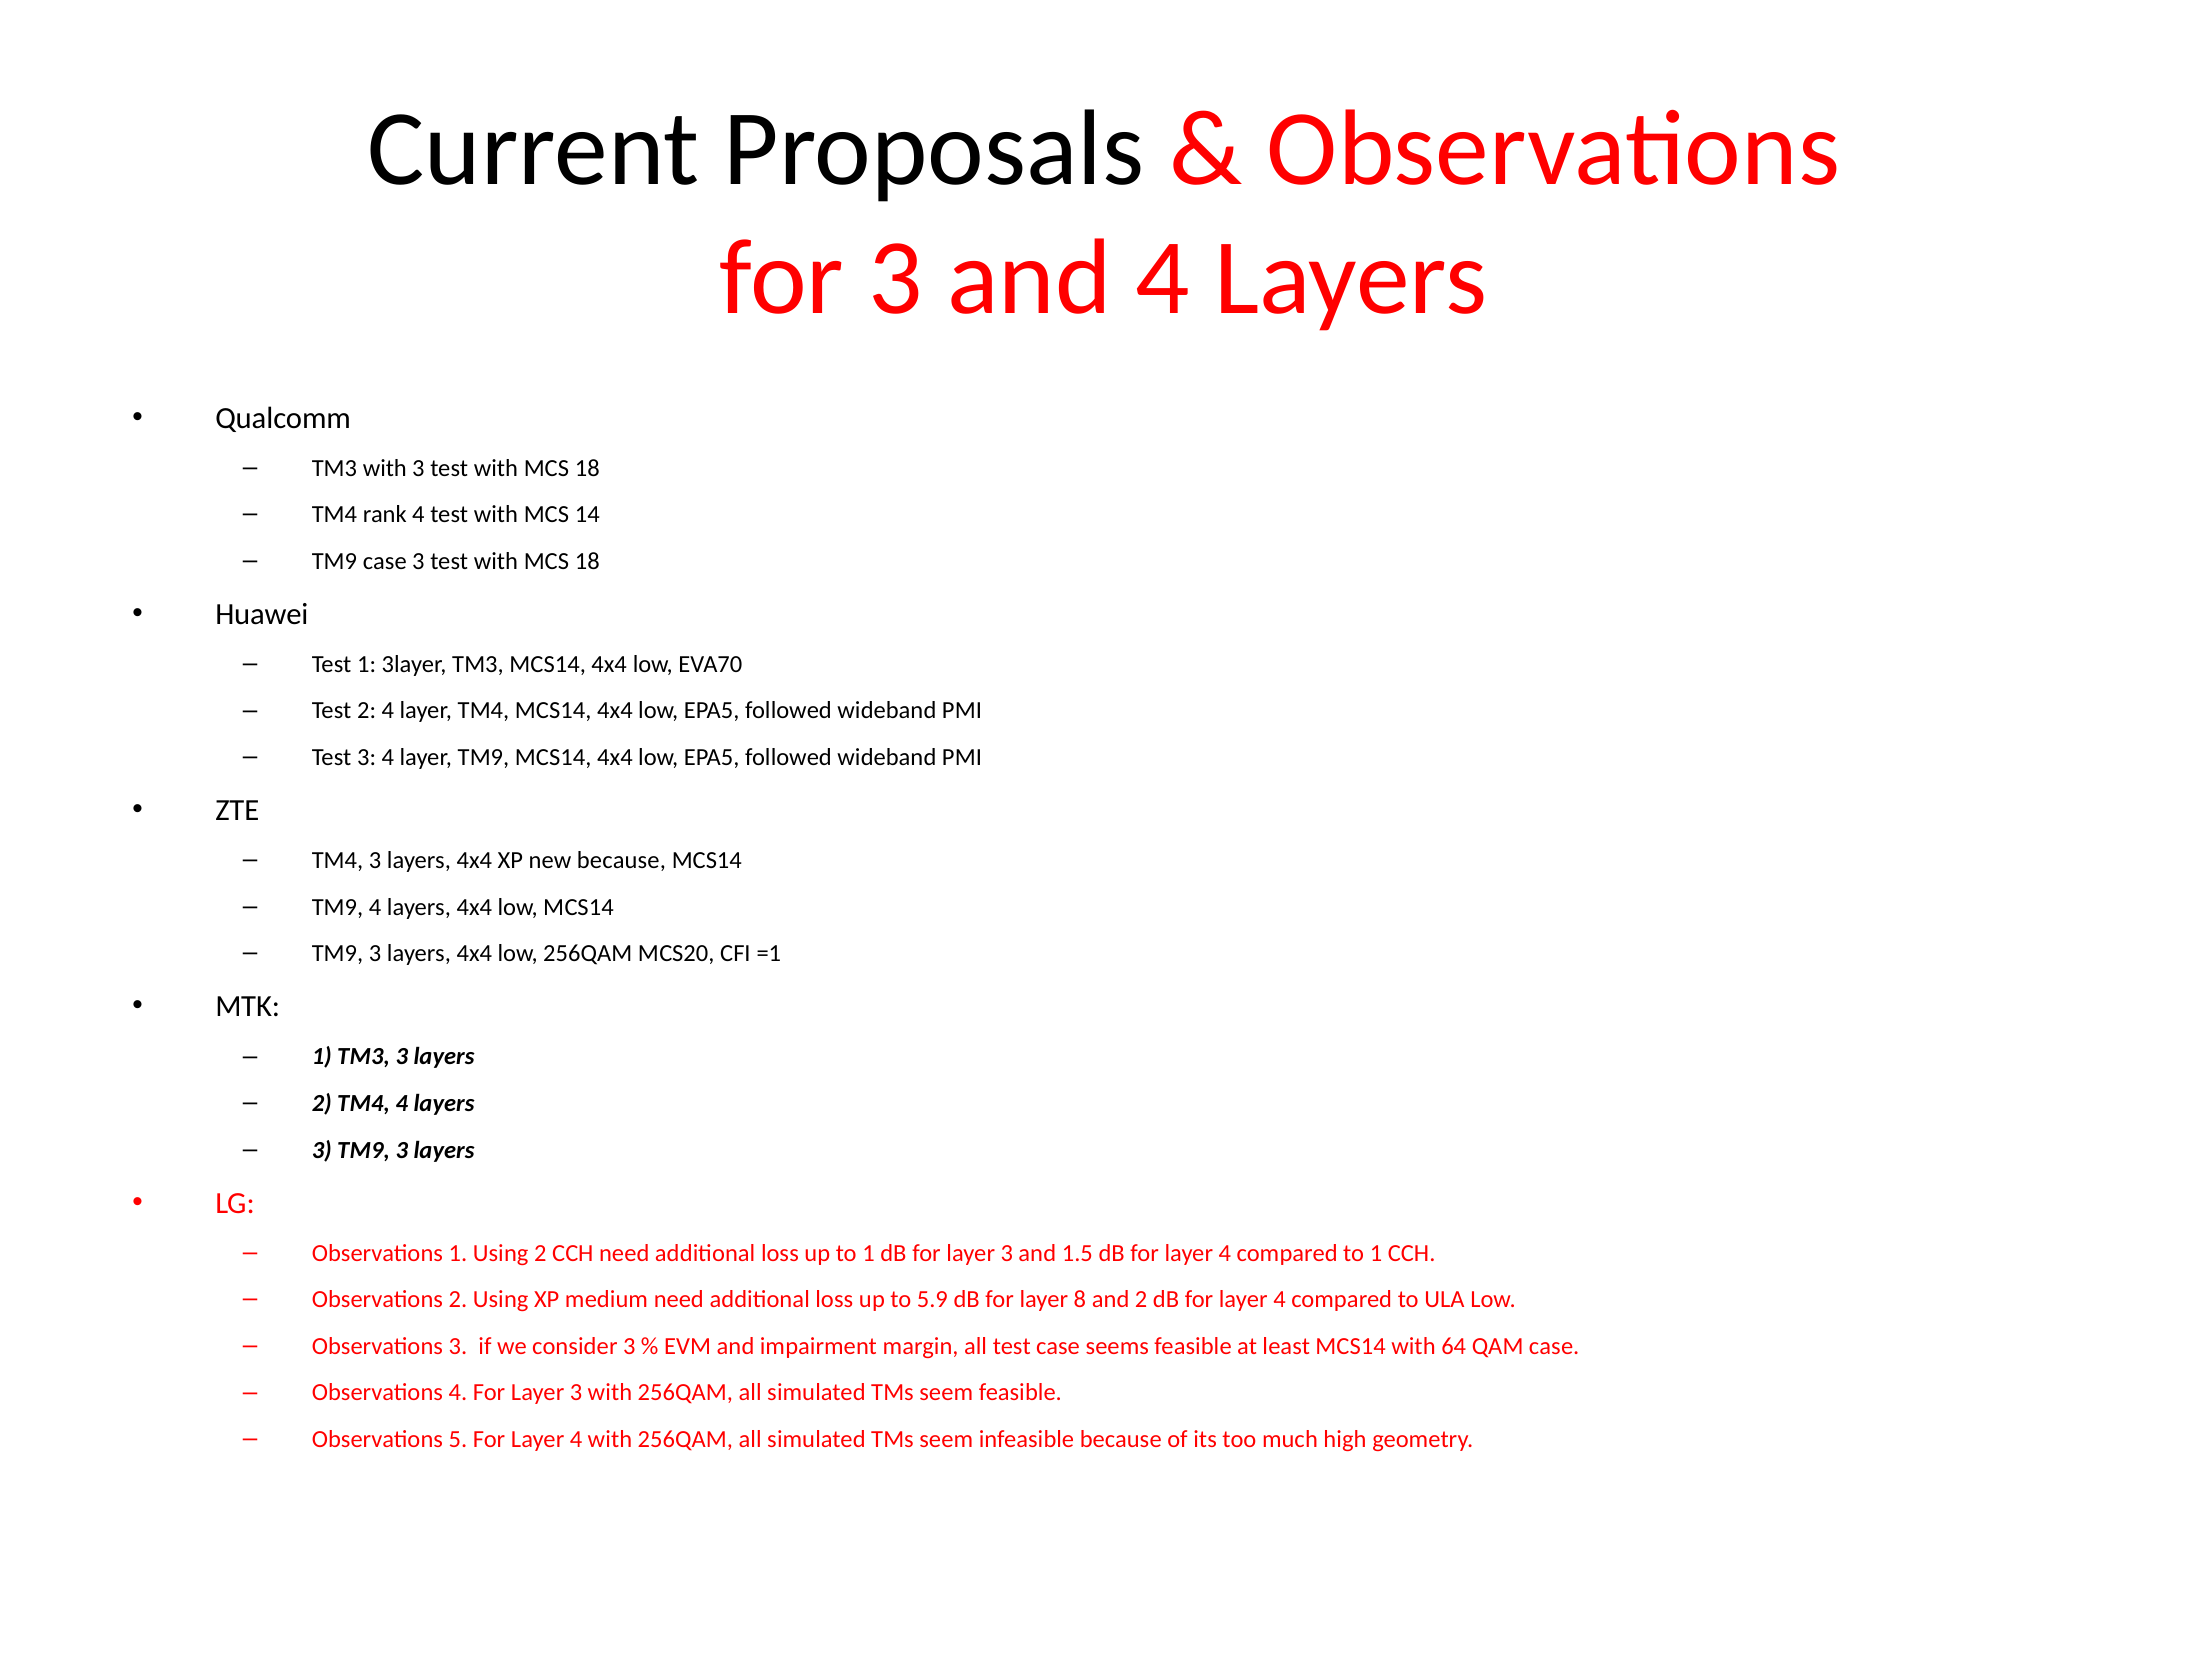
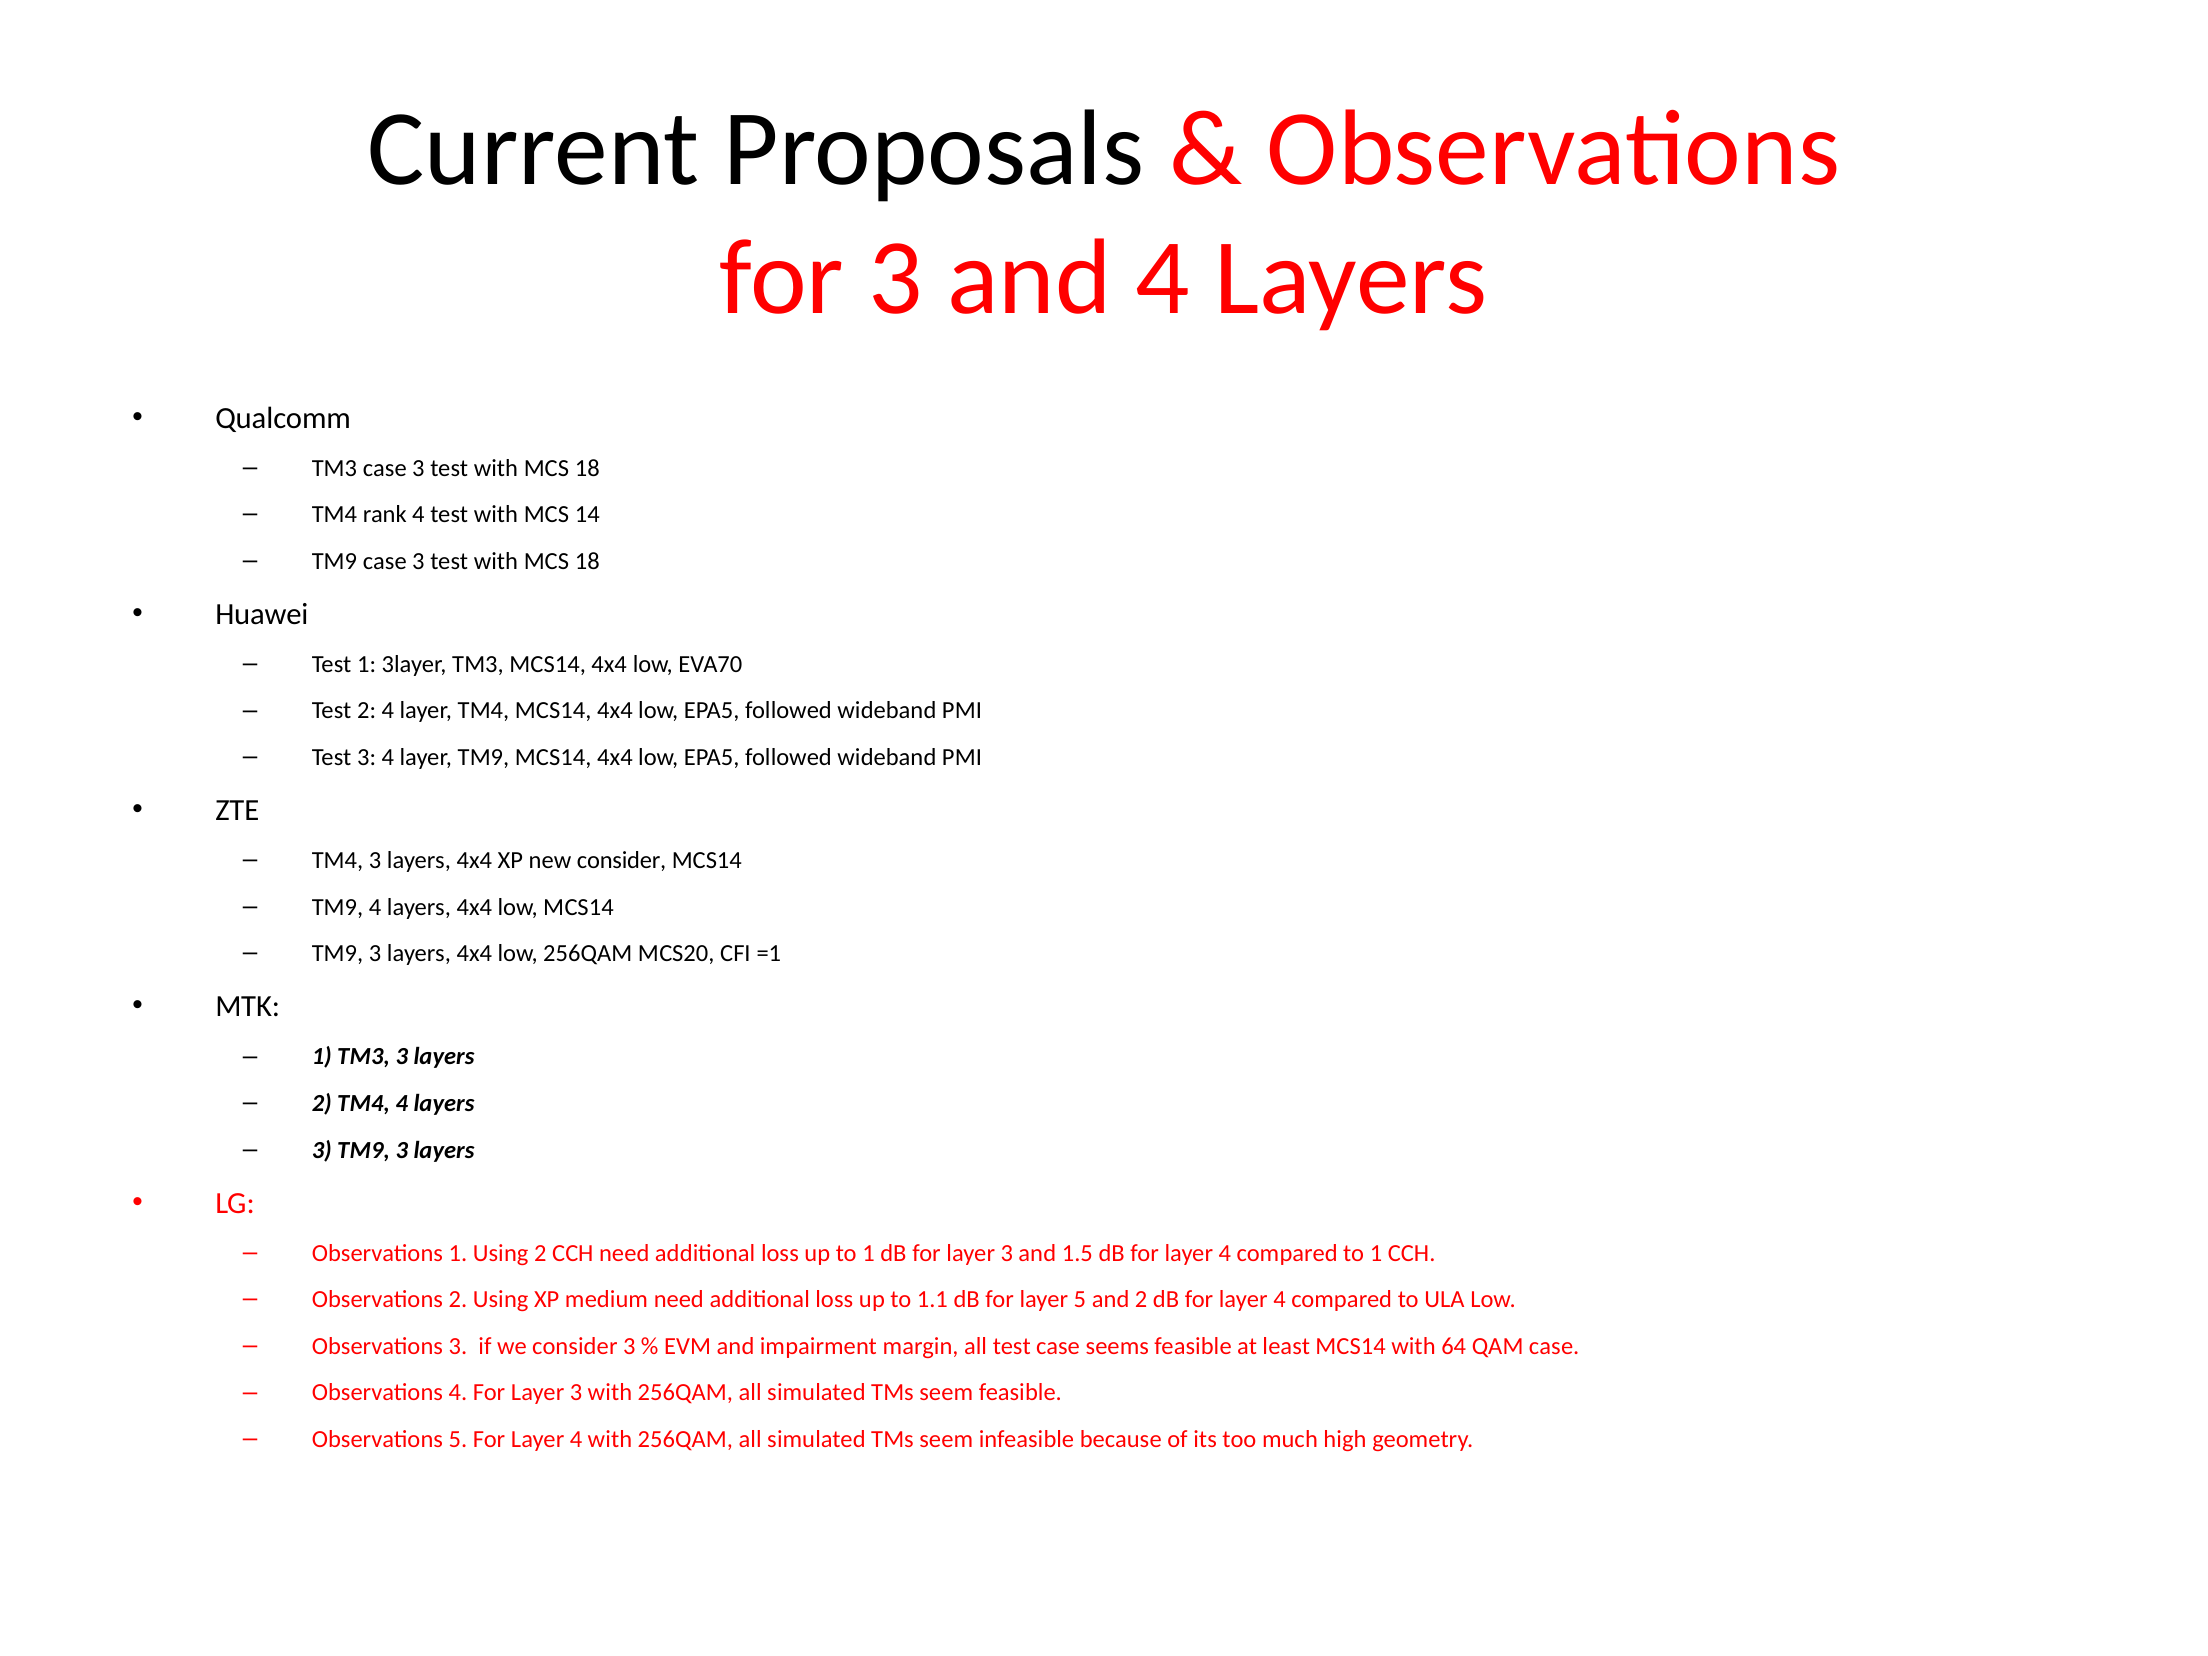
TM3 with: with -> case
new because: because -> consider
5.9: 5.9 -> 1.1
layer 8: 8 -> 5
